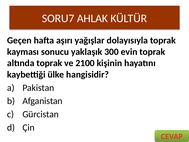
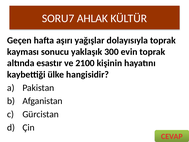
altında toprak: toprak -> esastır
